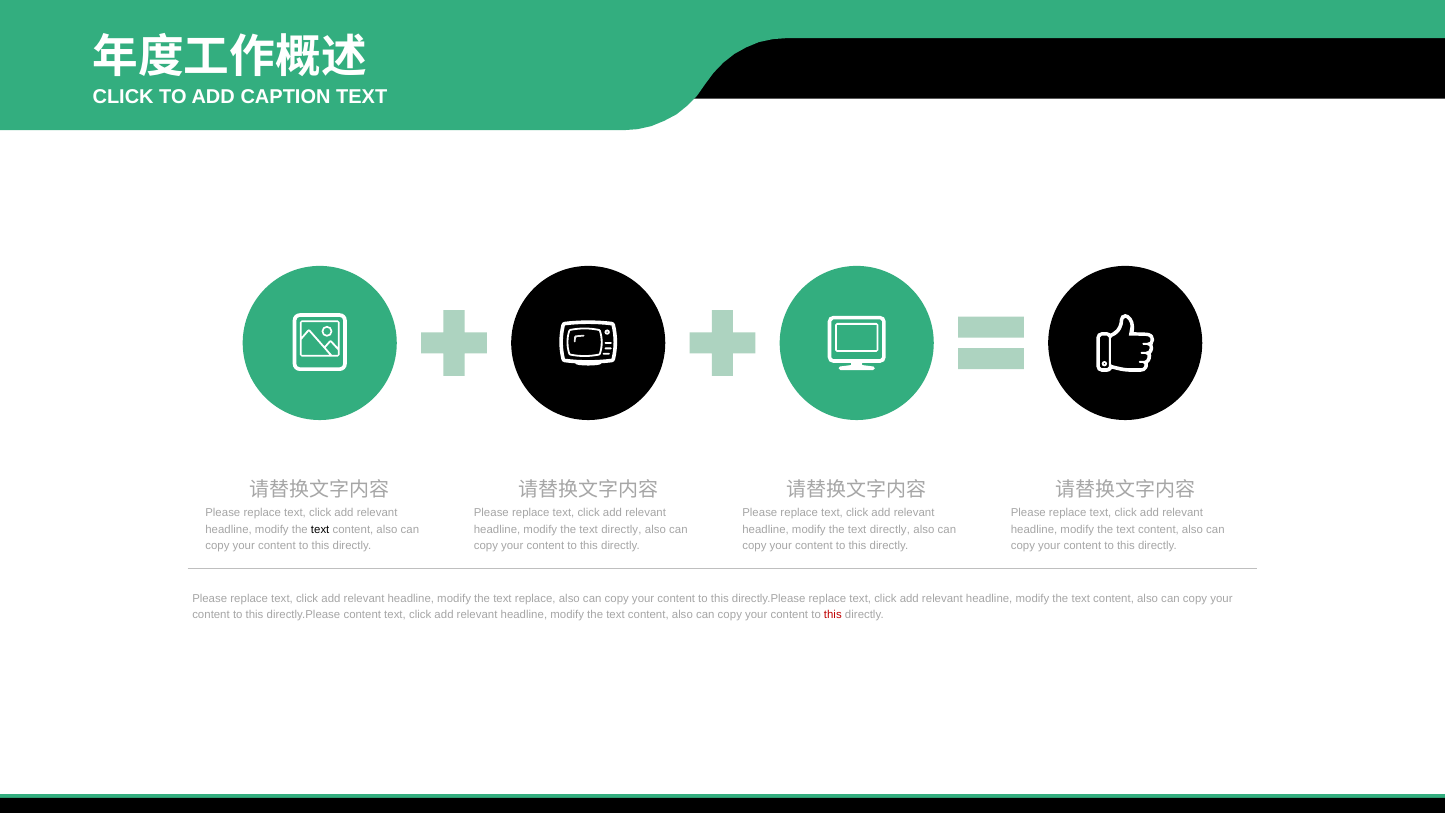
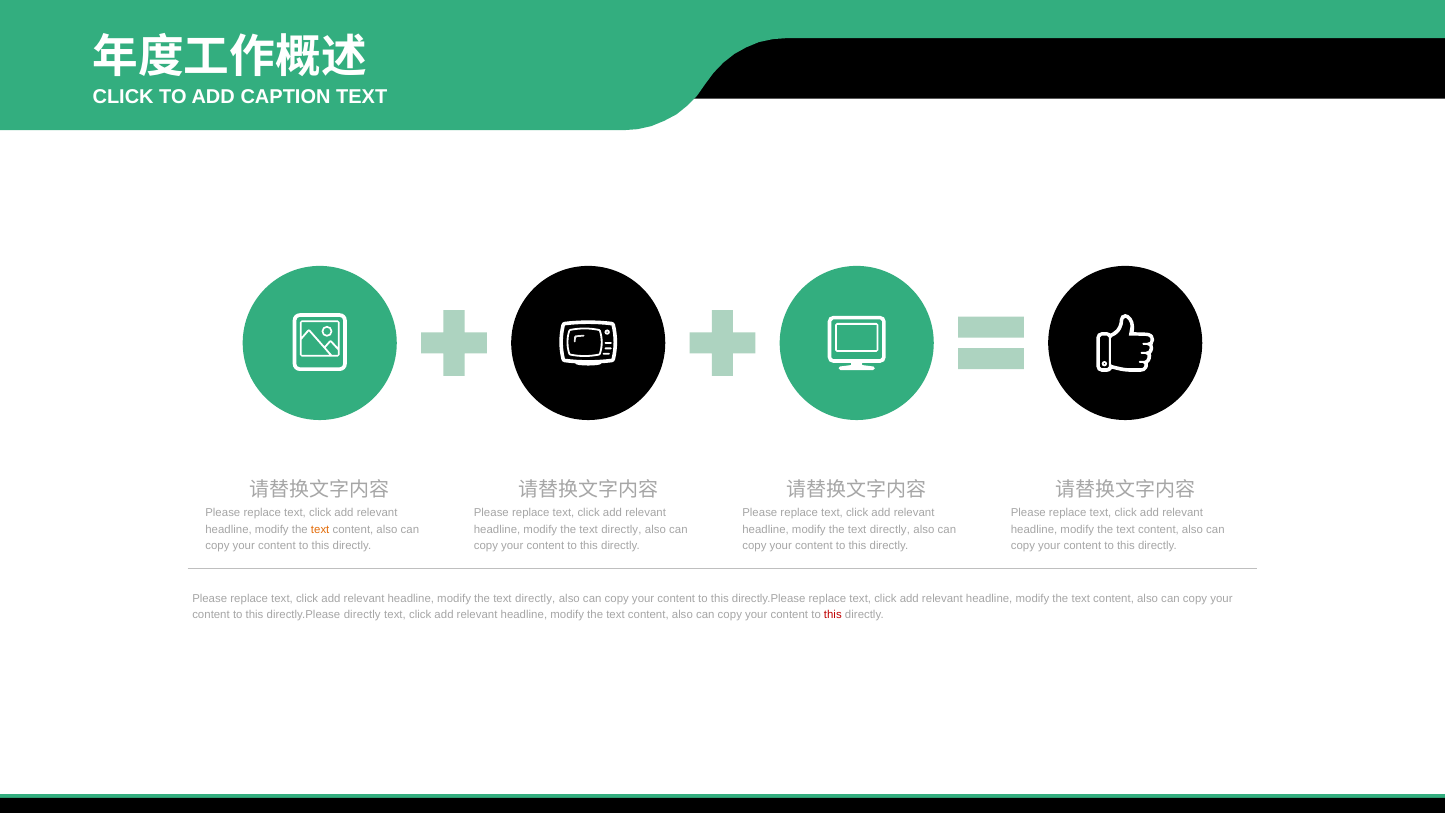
text at (320, 529) colour: black -> orange
replace at (535, 598): replace -> directly
directly.Please content: content -> directly
